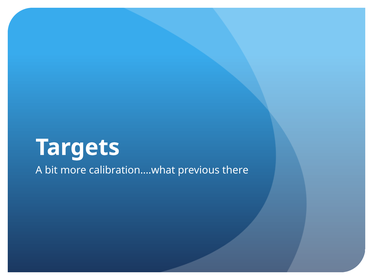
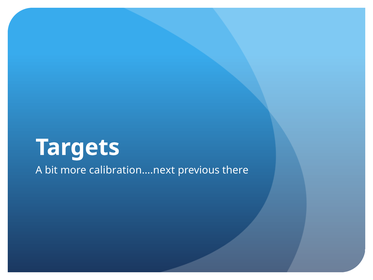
calibration….what: calibration….what -> calibration….next
